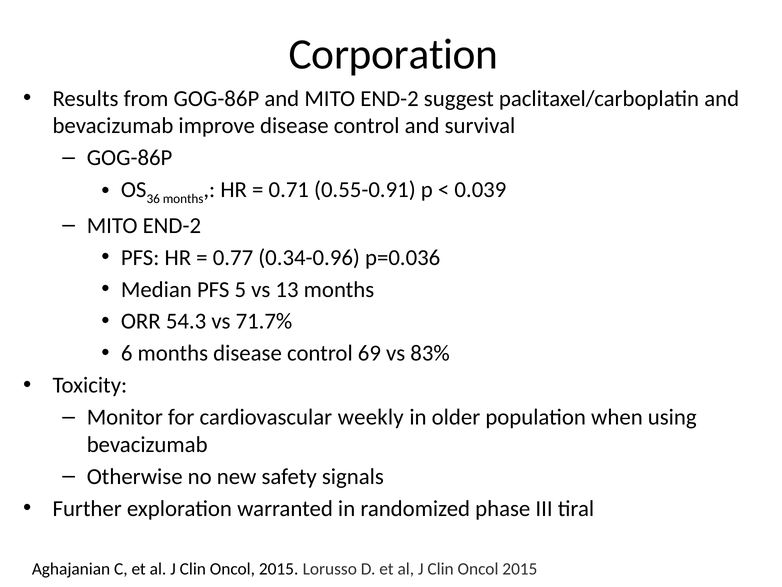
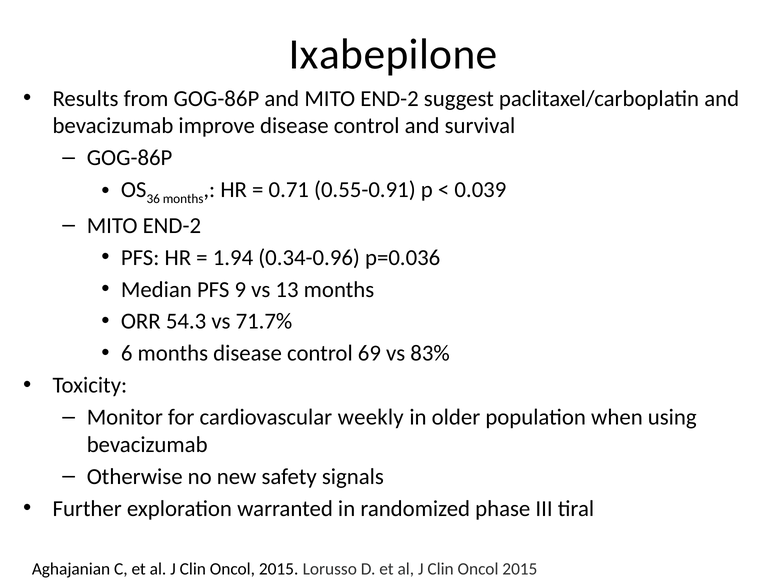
Corporation: Corporation -> Ixabepilone
0.77: 0.77 -> 1.94
5: 5 -> 9
